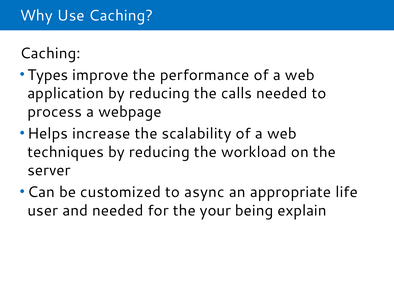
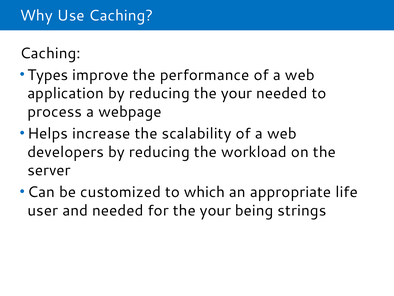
reducing the calls: calls -> your
techniques: techniques -> developers
async: async -> which
explain: explain -> strings
